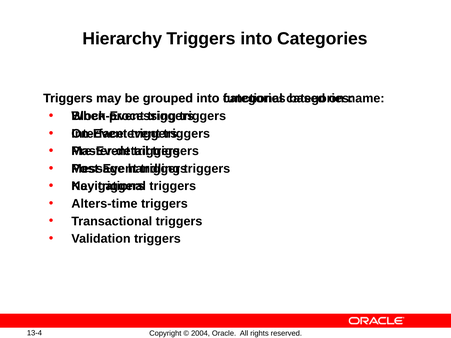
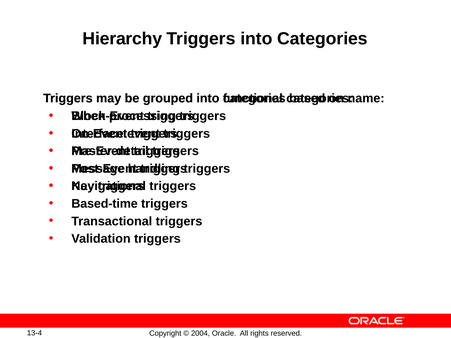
Alters-time: Alters-time -> Based-time
